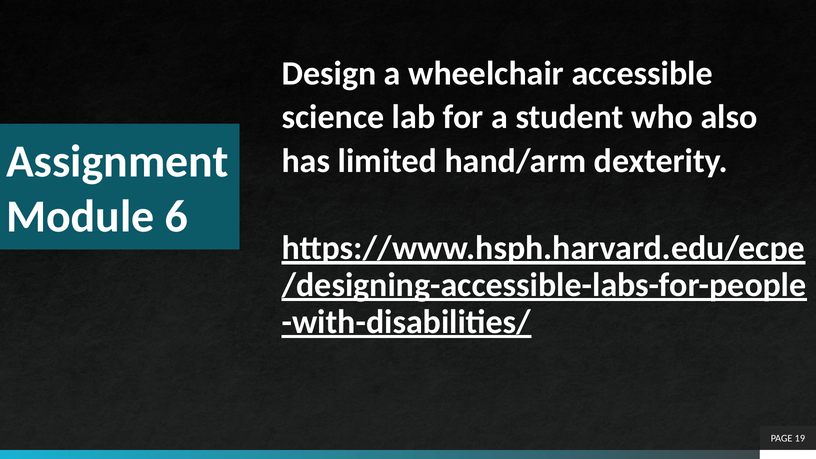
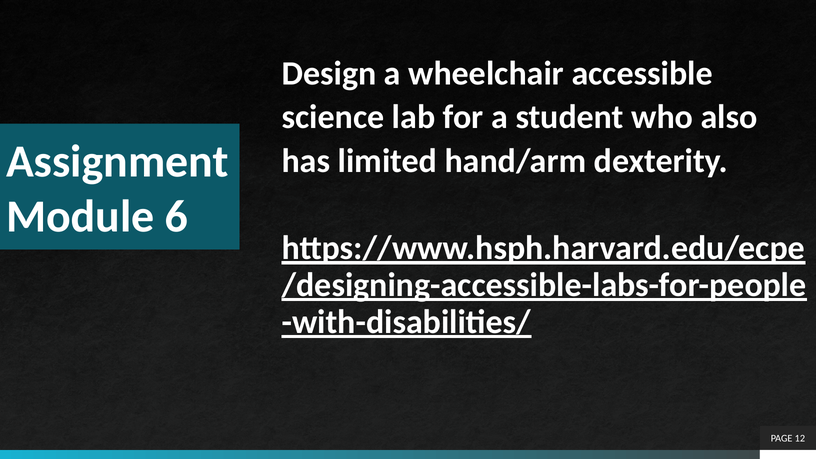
19: 19 -> 12
